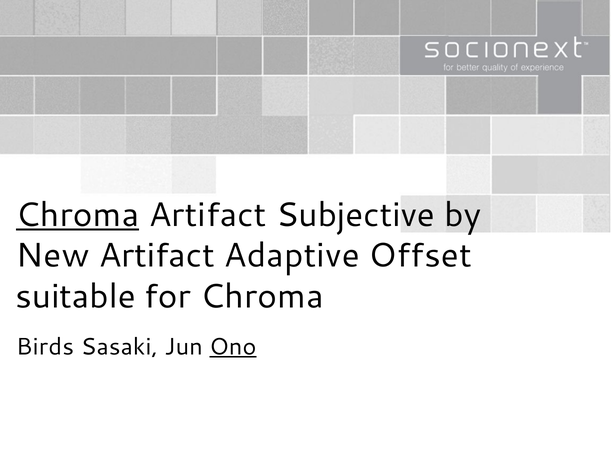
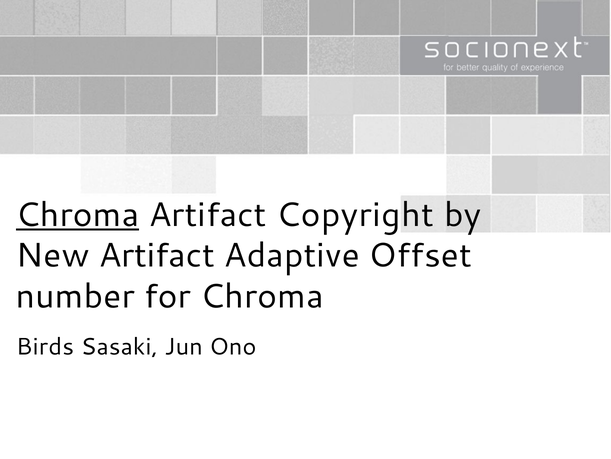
Subjective: Subjective -> Copyright
suitable: suitable -> number
Ono underline: present -> none
